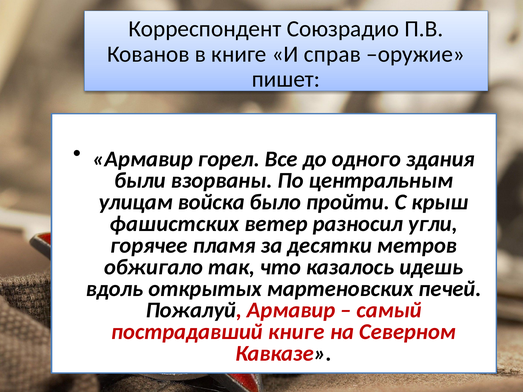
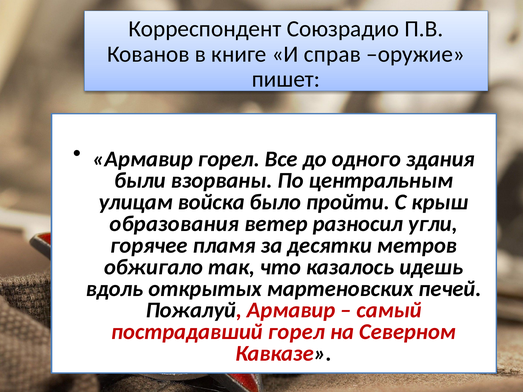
фашистских: фашистских -> образования
пострадавший книге: книге -> горел
